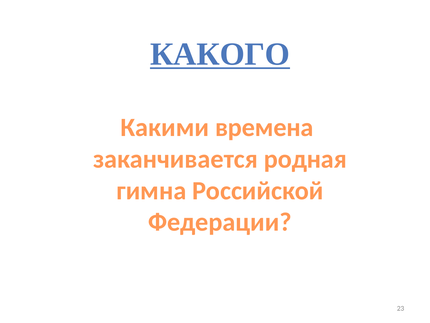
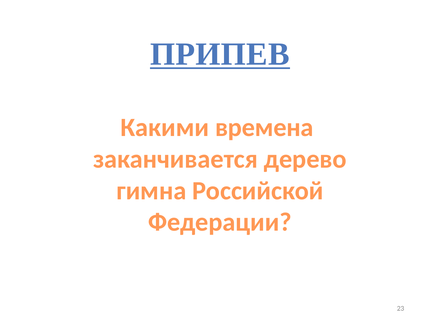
КАКОГО: КАКОГО -> ПРИПЕВ
родная: родная -> дерево
